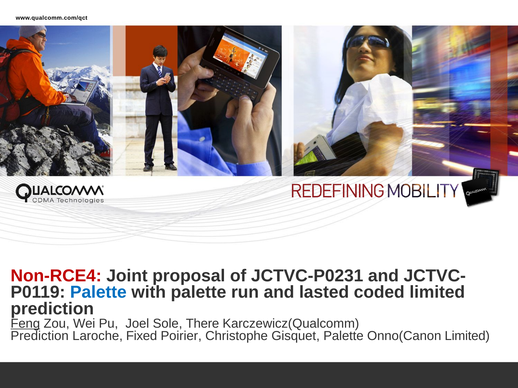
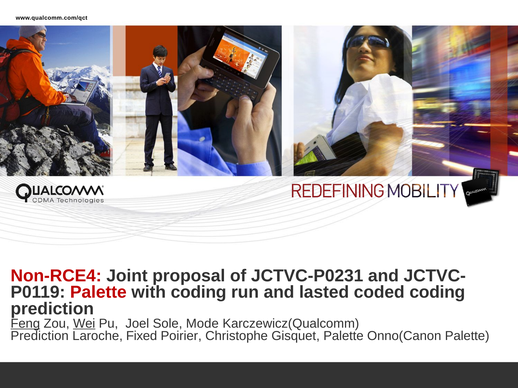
Palette at (98, 293) colour: blue -> red
with palette: palette -> coding
coded limited: limited -> coding
Wei underline: none -> present
There: There -> Mode
Onno(Canon Limited: Limited -> Palette
